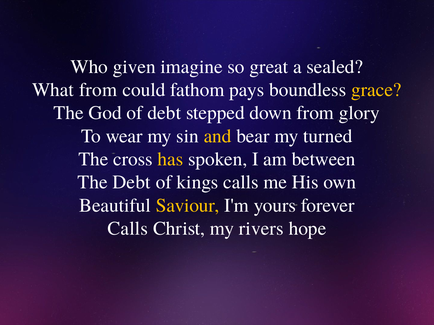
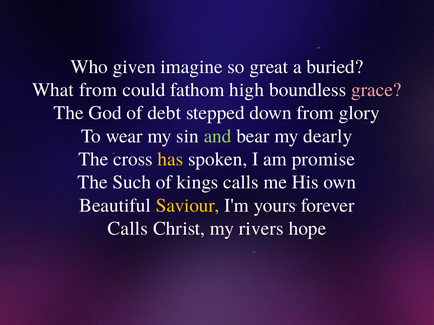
sealed: sealed -> buried
pays: pays -> high
grace colour: yellow -> pink
and colour: yellow -> light green
turned: turned -> dearly
between: between -> promise
The Debt: Debt -> Such
